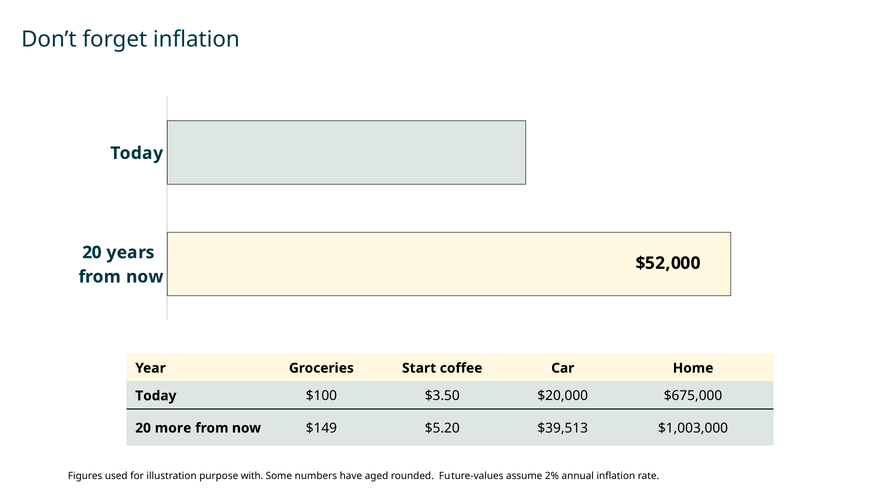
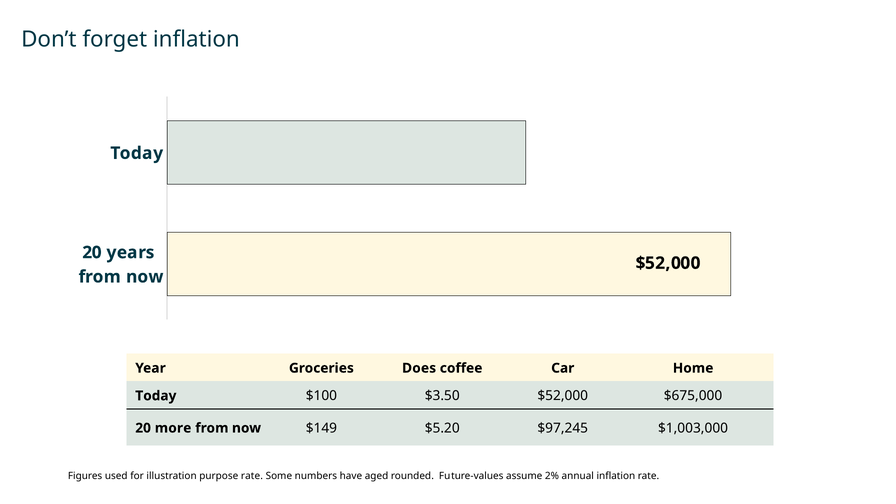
Start: Start -> Does
$3.50 $20,000: $20,000 -> $52,000
$39,513: $39,513 -> $97,245
purpose with: with -> rate
